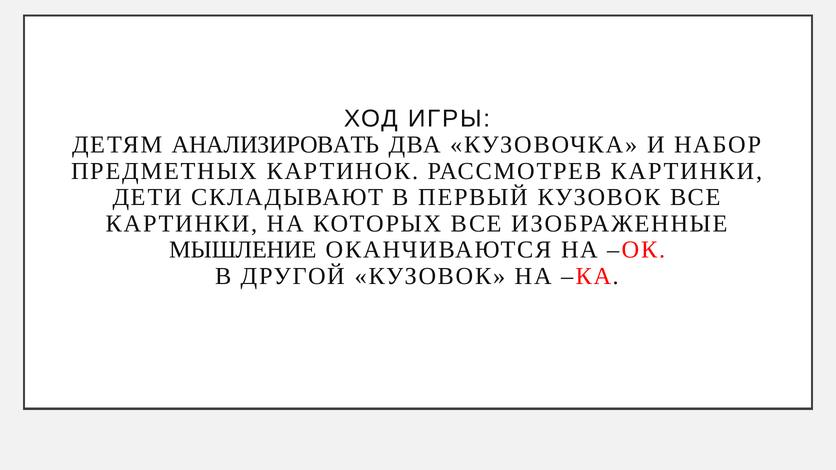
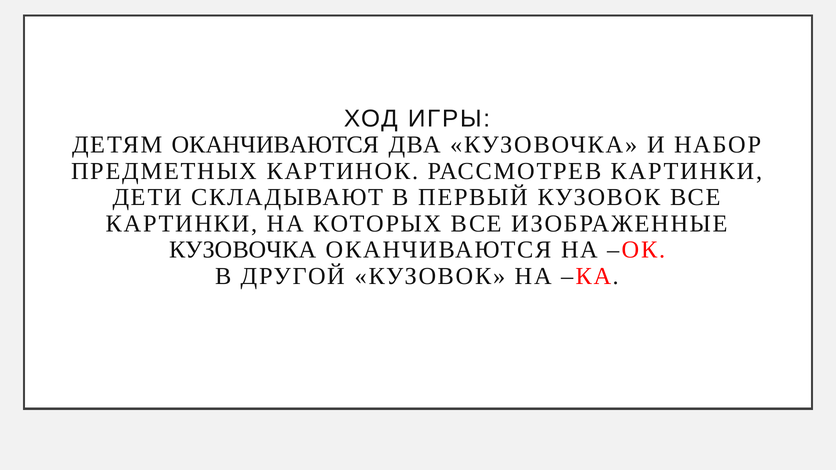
ДЕТЯМ АНАЛИЗИРОВАТЬ: АНАЛИЗИРОВАТЬ -> ОКАНЧИВАЮТСЯ
МЫШЛЕНИЕ at (243, 250): МЫШЛЕНИЕ -> КУЗОВОЧКА
